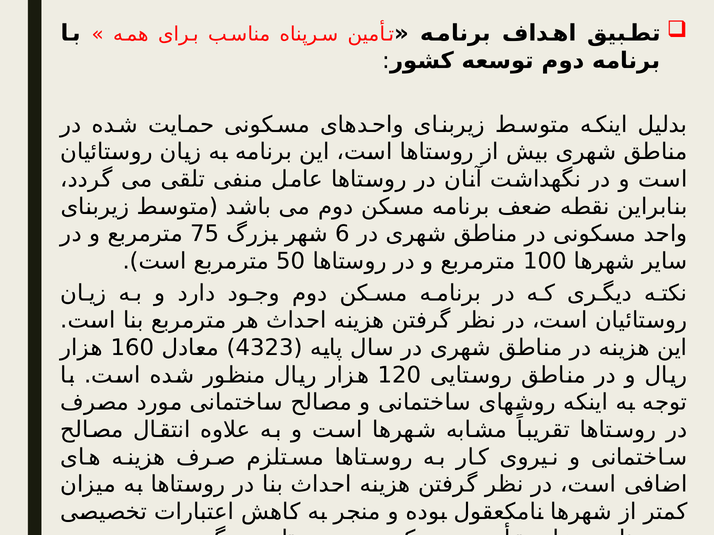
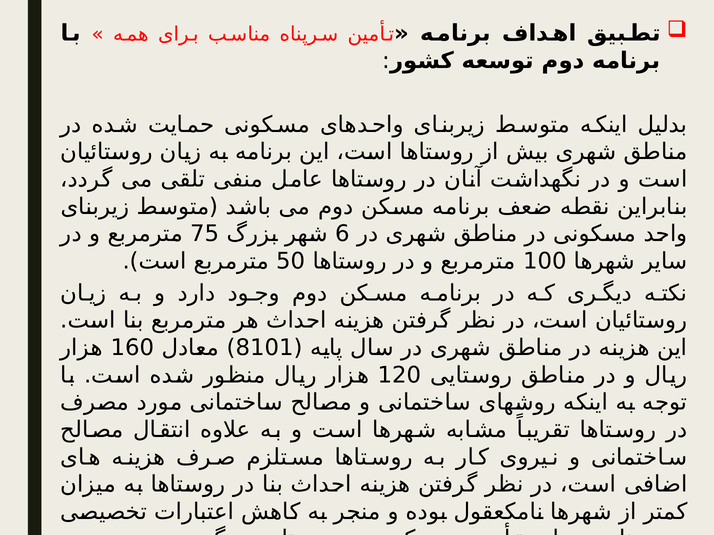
4323: 4323 -> 8101
